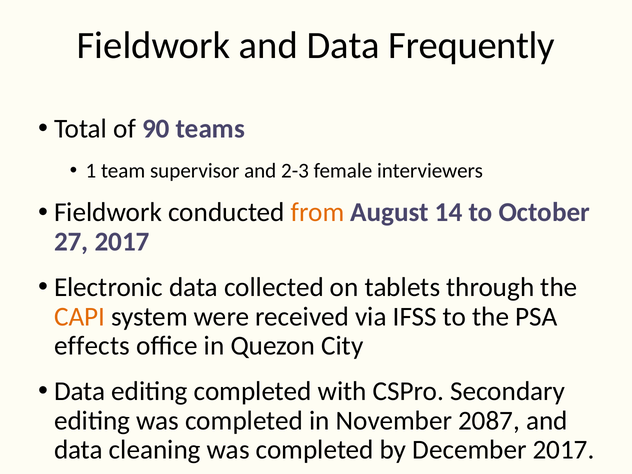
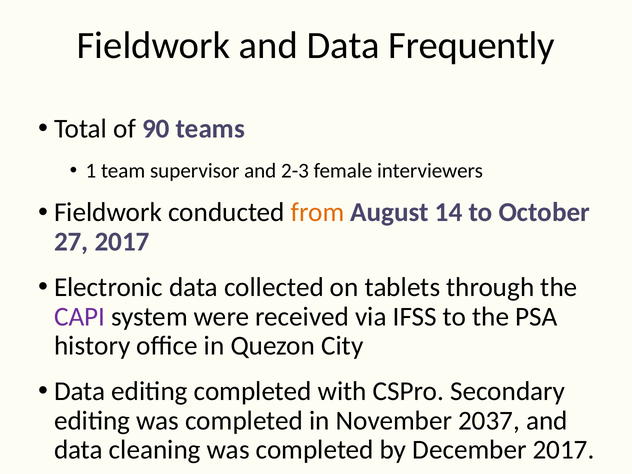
CAPI colour: orange -> purple
effects: effects -> history
2087: 2087 -> 2037
